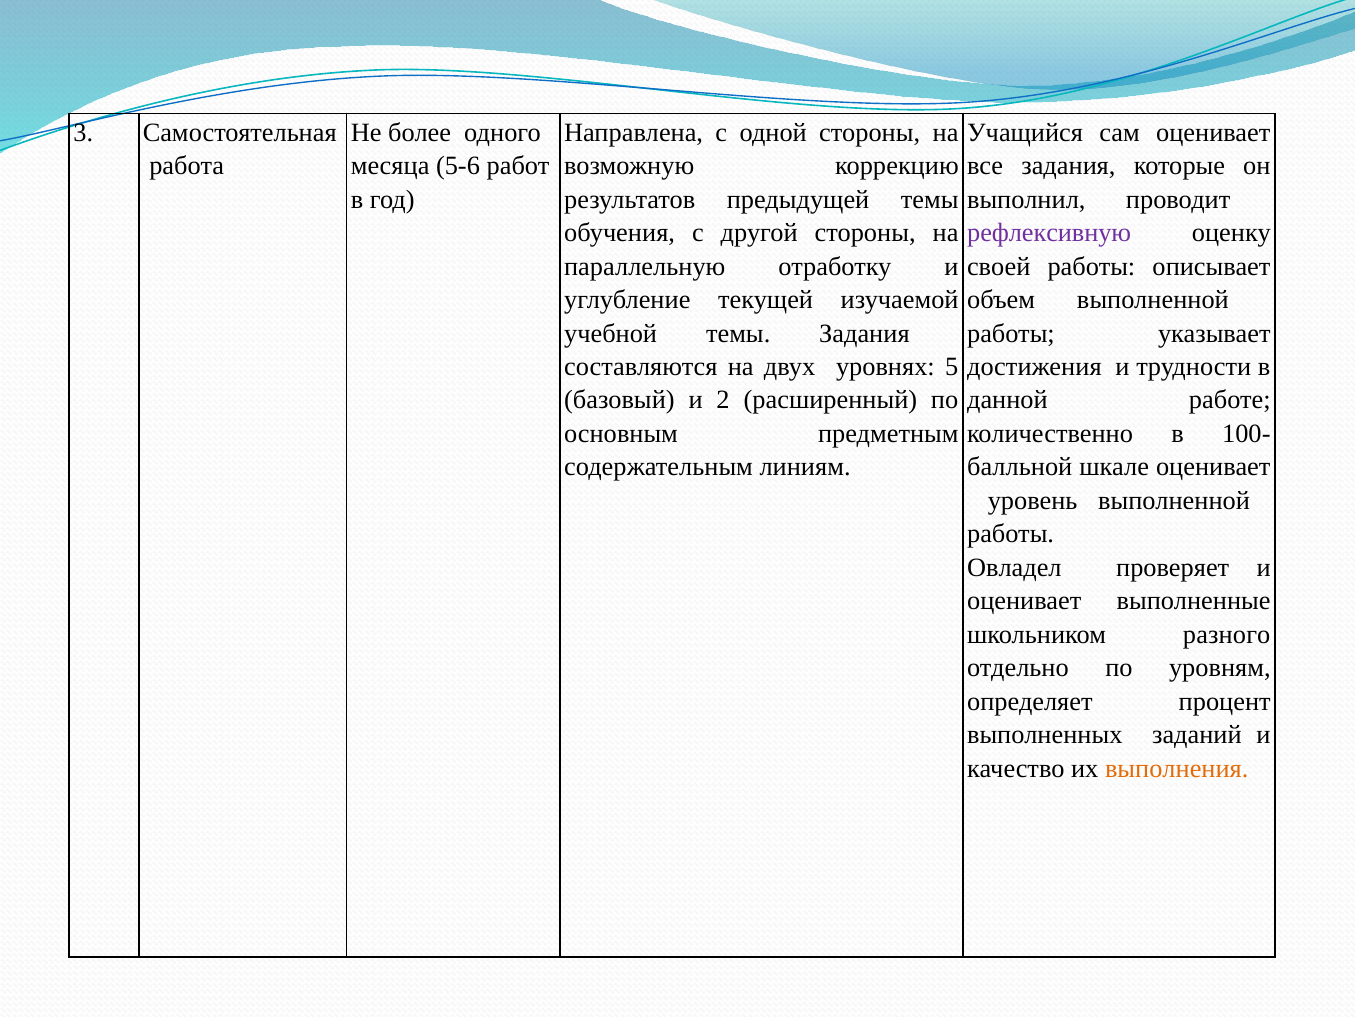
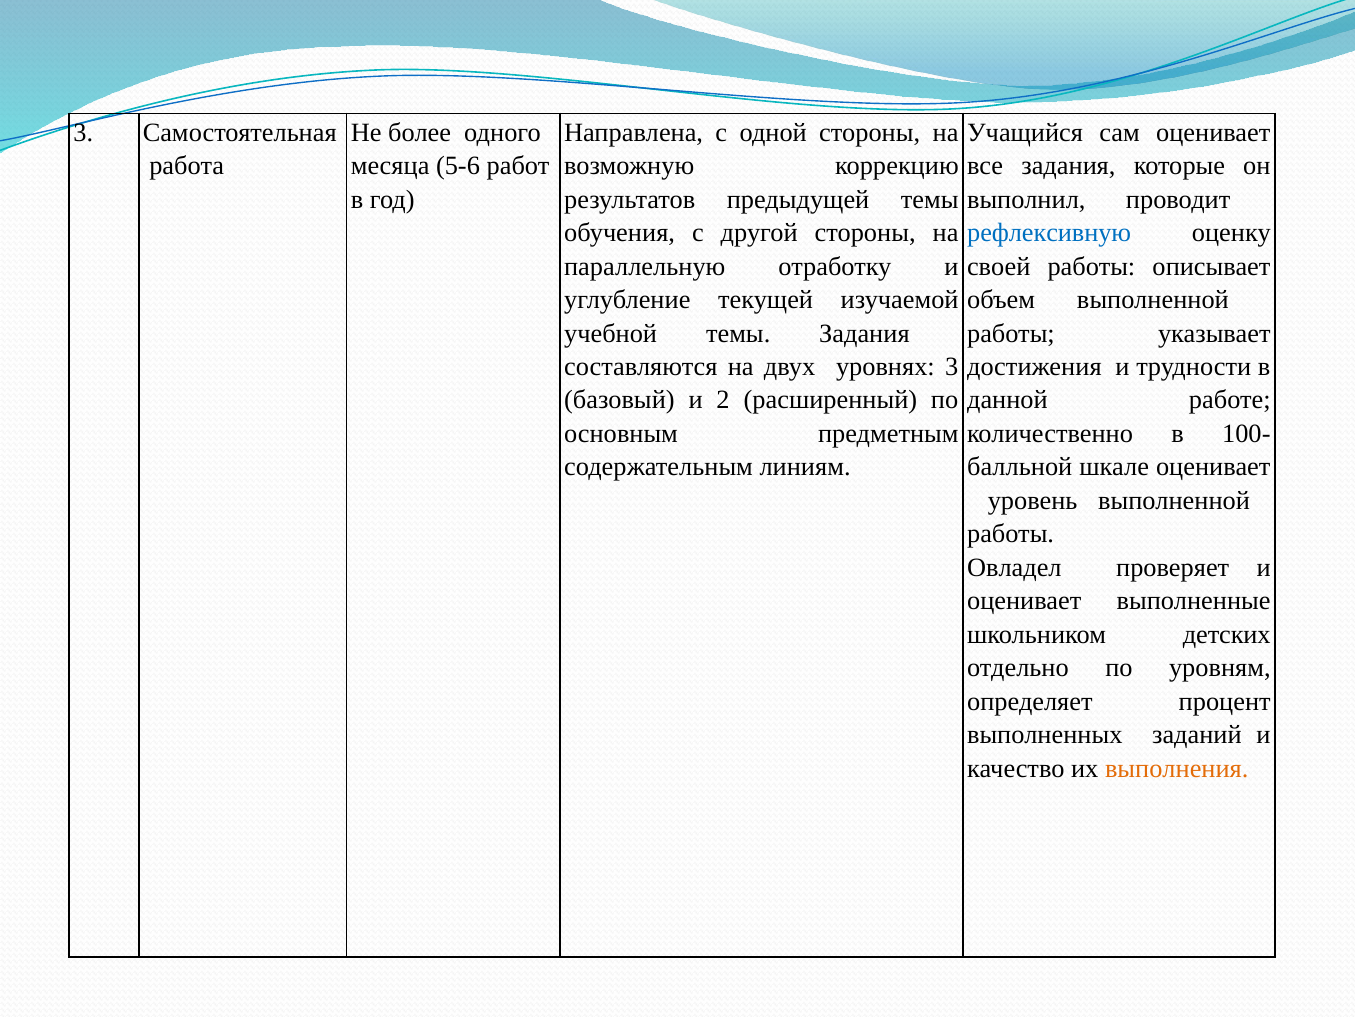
рефлексивную colour: purple -> blue
уровнях 5: 5 -> 3
разного: разного -> детских
